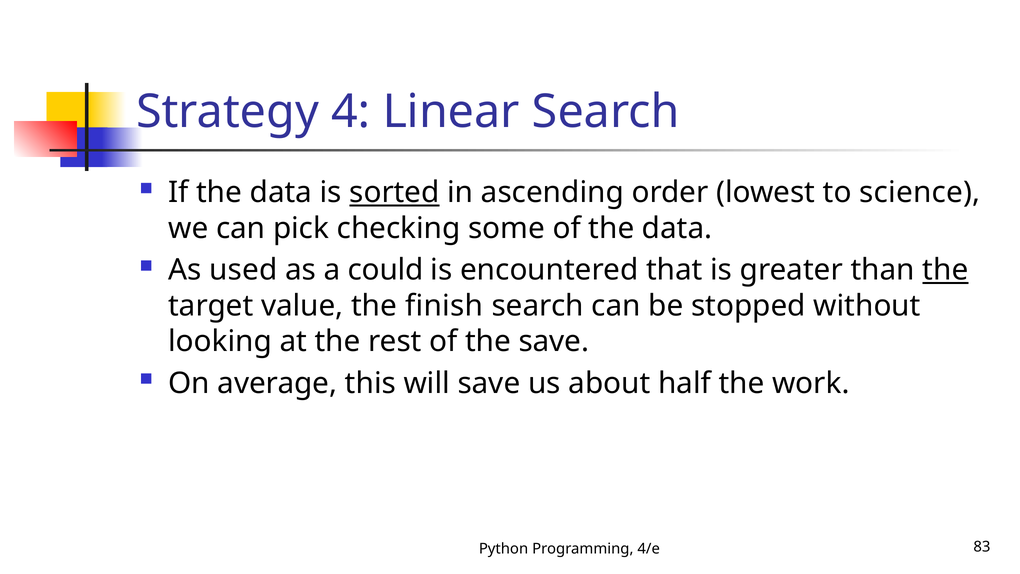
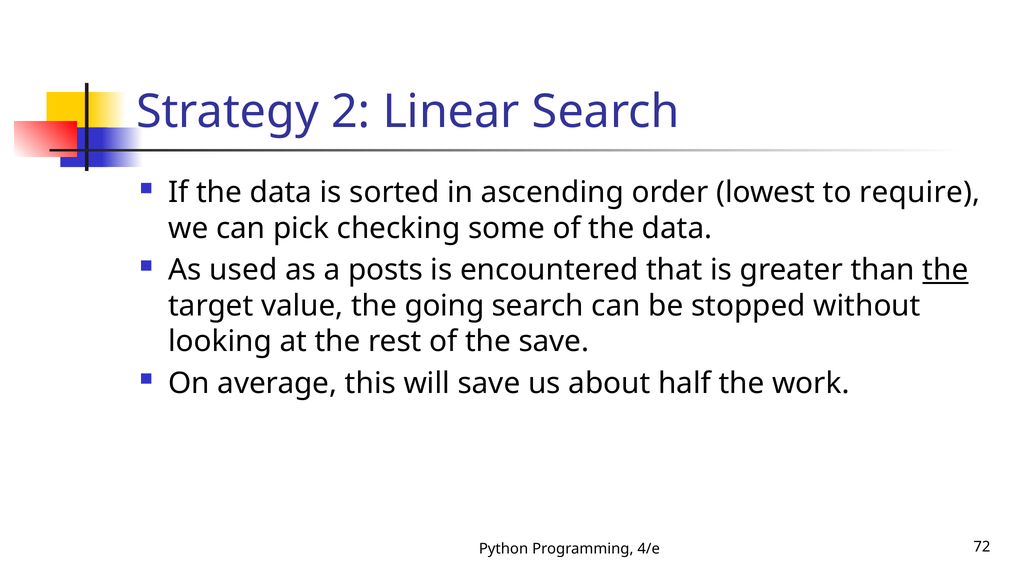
4: 4 -> 2
sorted underline: present -> none
science: science -> require
could: could -> posts
finish: finish -> going
83: 83 -> 72
